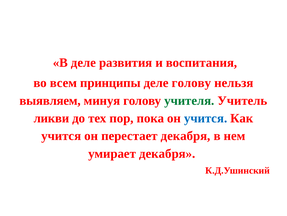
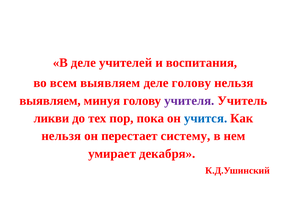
развития: развития -> учителей
всем принципы: принципы -> выявляем
учителя colour: green -> purple
учится at (61, 135): учится -> нельзя
перестает декабря: декабря -> систему
